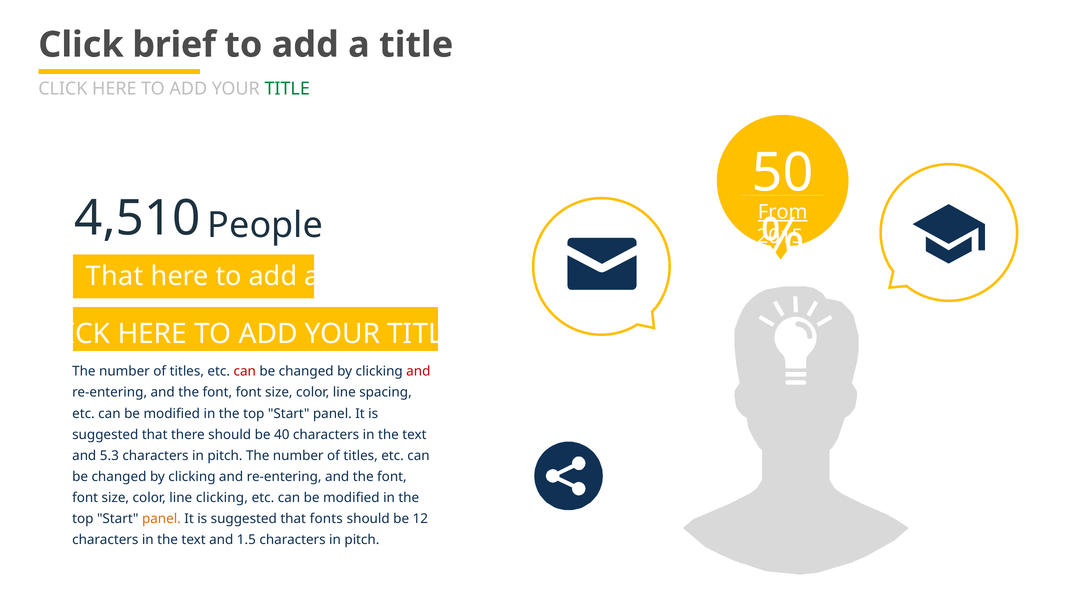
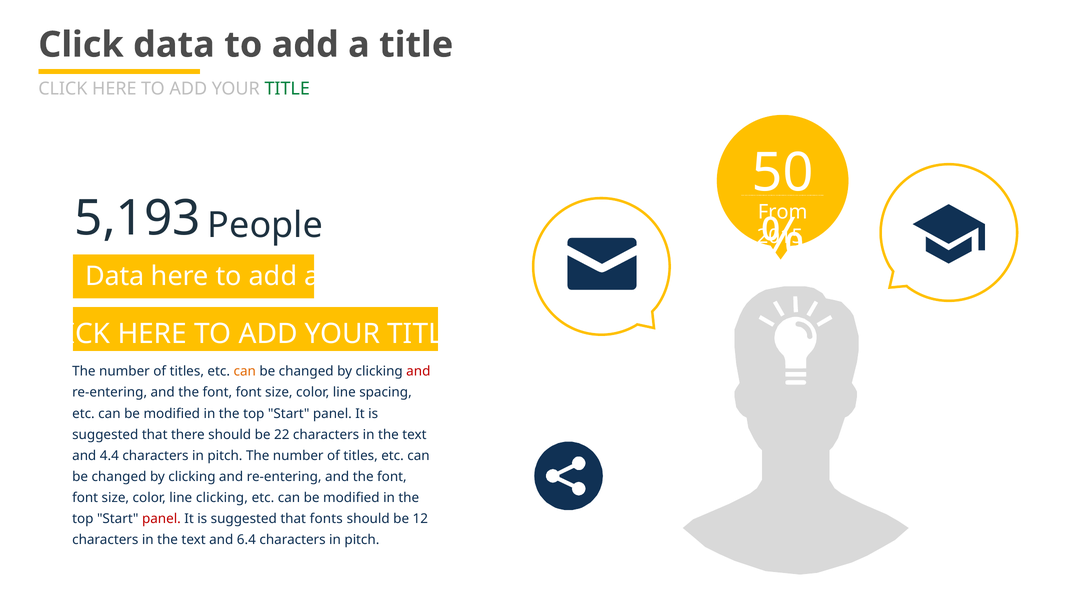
Click brief: brief -> data
4,510: 4,510 -> 5,193
From underline: present -> none
That at (115, 276): That -> Data
can at (245, 371) colour: red -> orange
40: 40 -> 22
5.3: 5.3 -> 4.4
panel at (161, 518) colour: orange -> red
1.5: 1.5 -> 6.4
